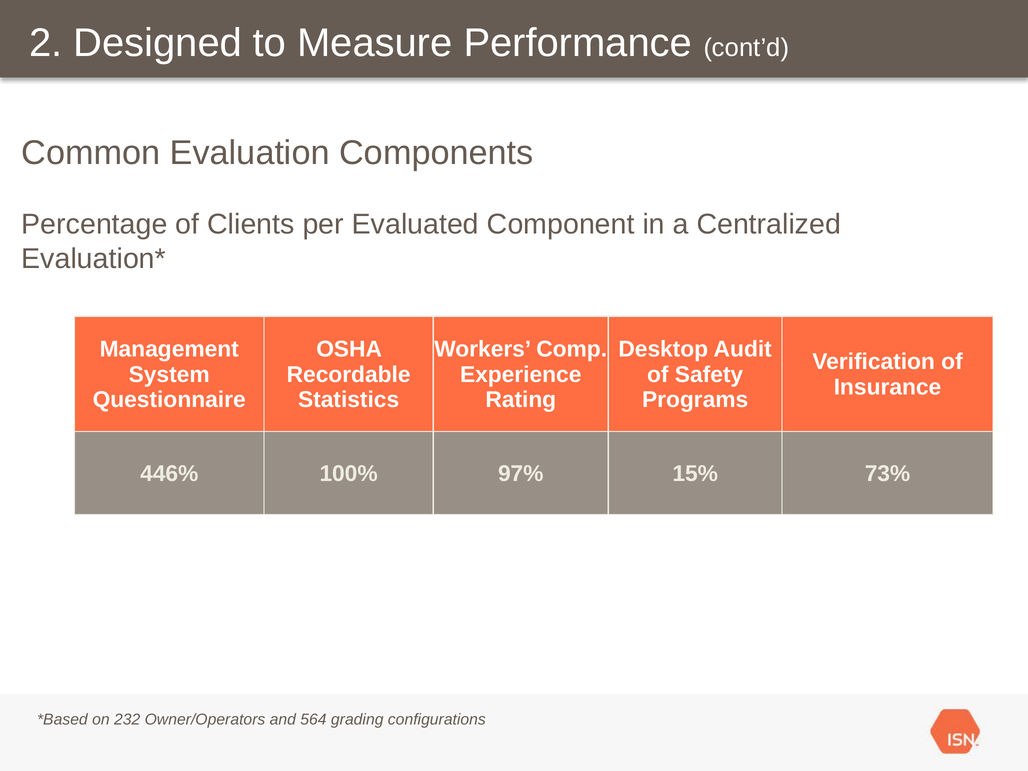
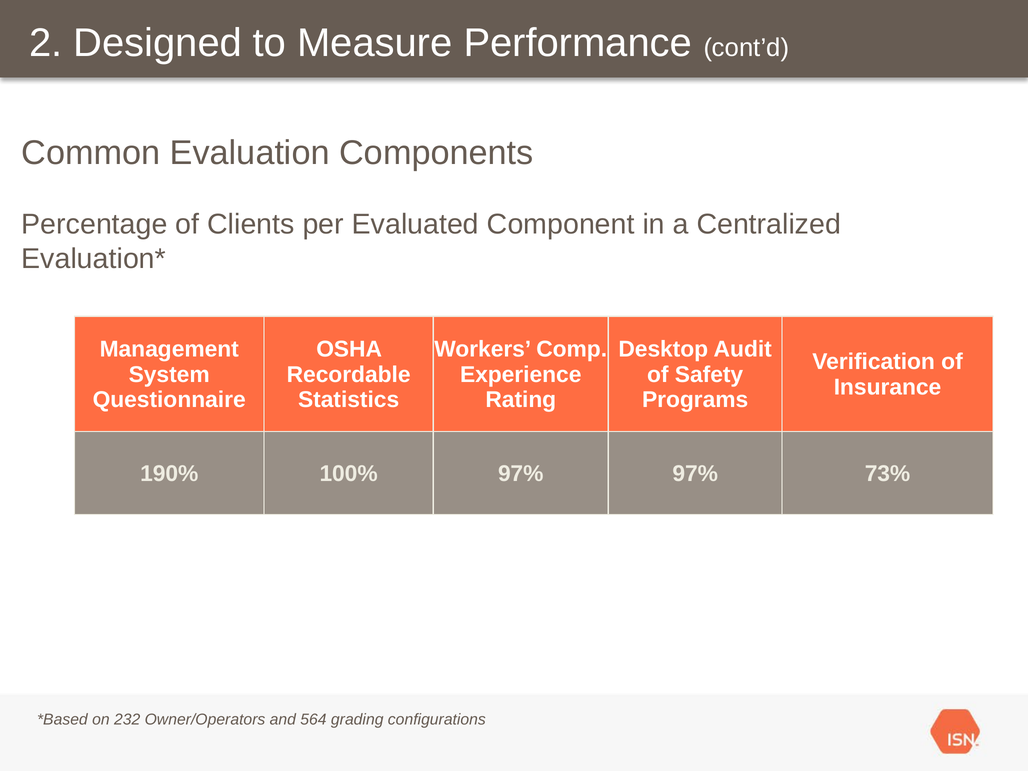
446%: 446% -> 190%
97% 15%: 15% -> 97%
